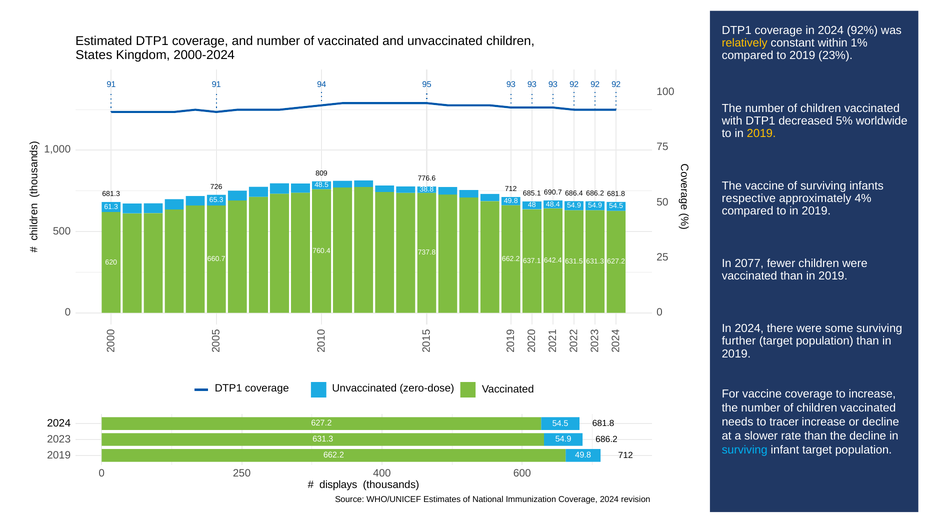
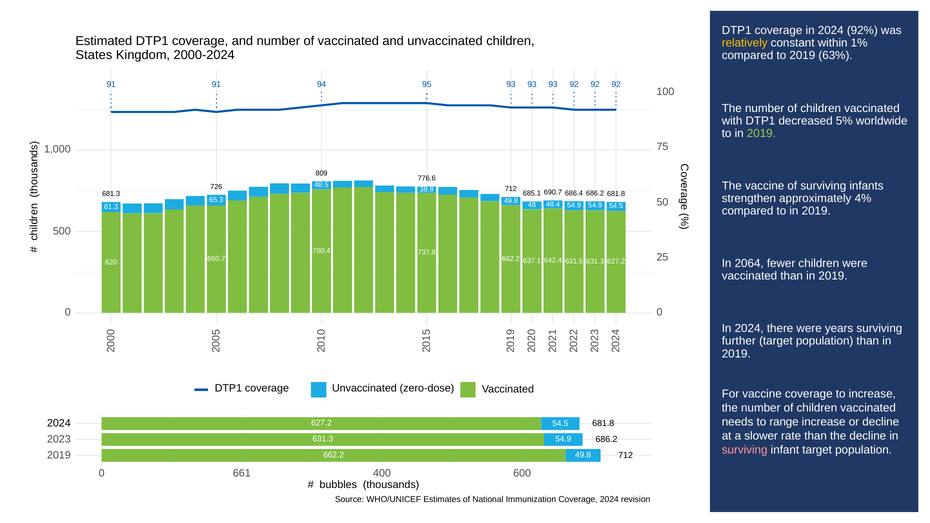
23%: 23% -> 63%
2019 at (761, 133) colour: yellow -> light green
respective: respective -> strengthen
2077: 2077 -> 2064
some: some -> years
tracer: tracer -> range
surviving at (745, 450) colour: light blue -> pink
250: 250 -> 661
displays: displays -> bubbles
